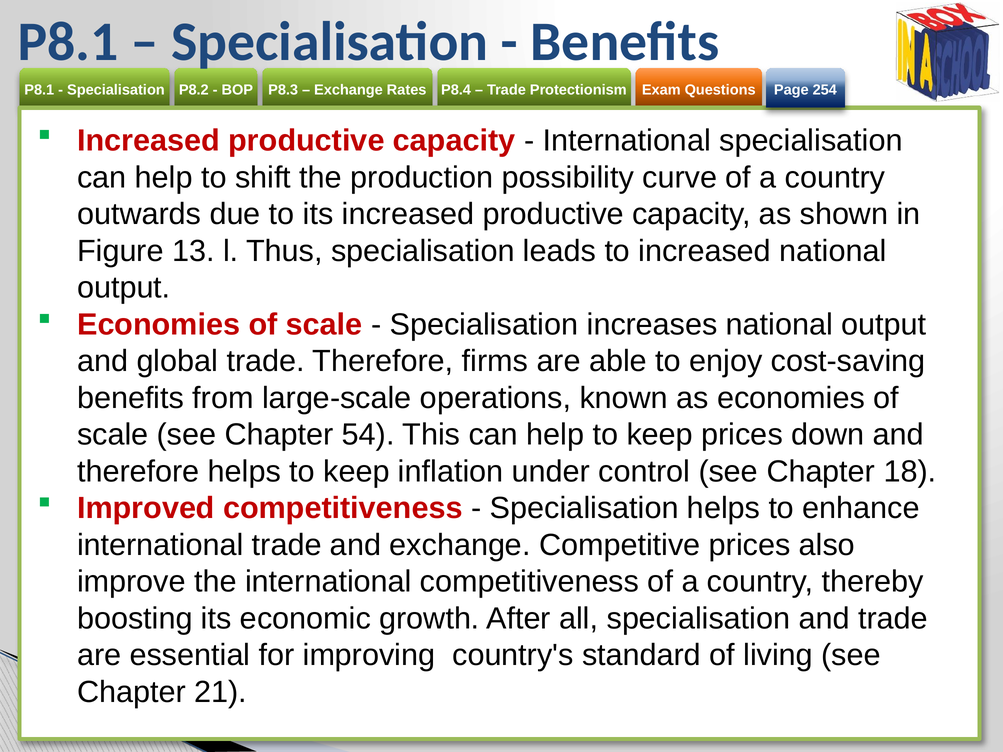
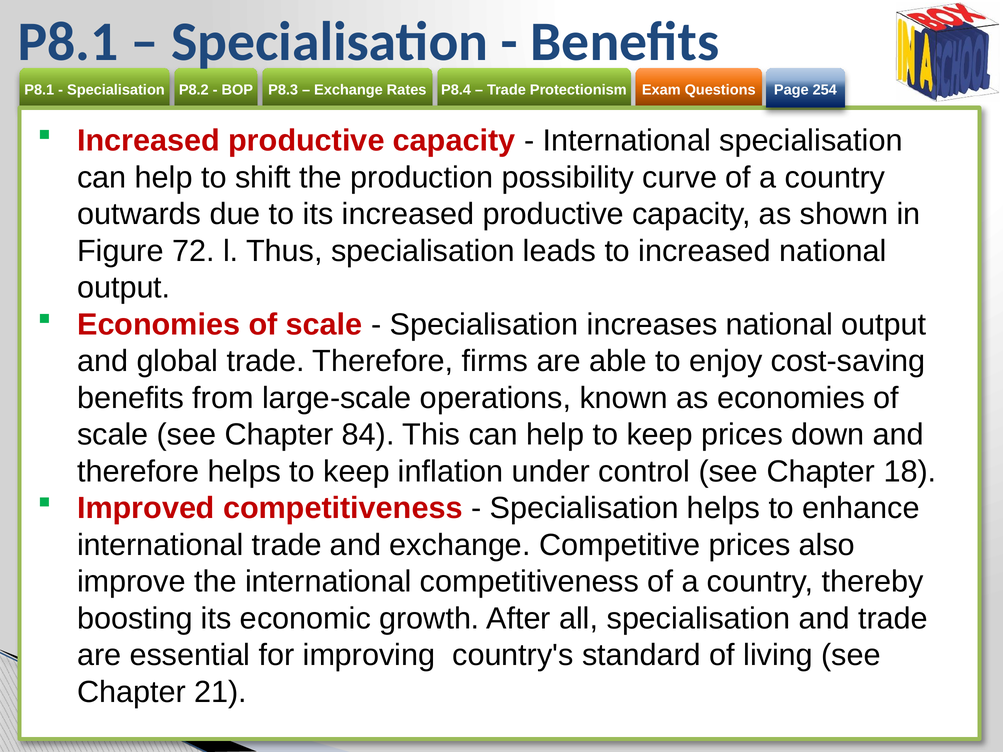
13: 13 -> 72
54: 54 -> 84
